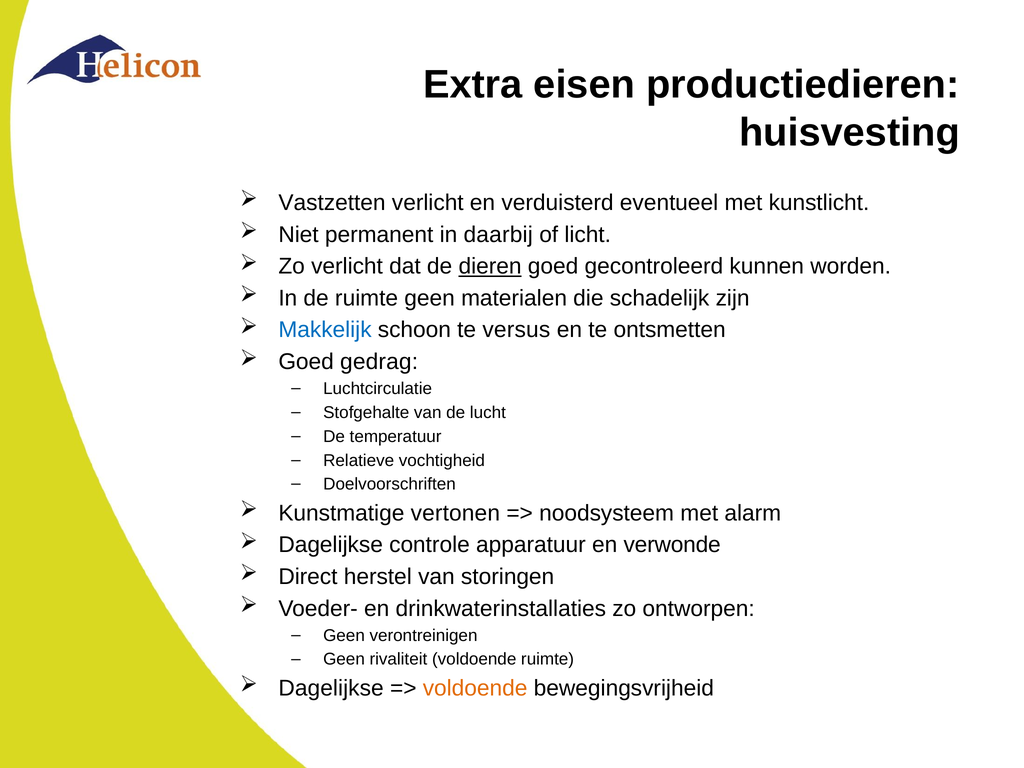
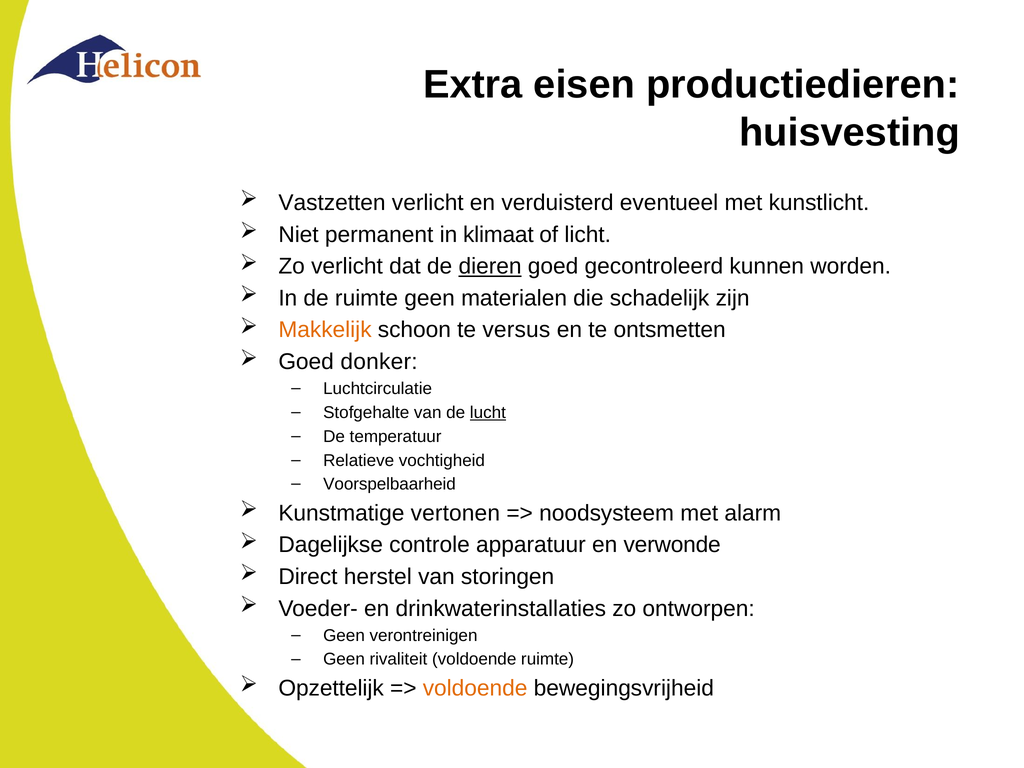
daarbij: daarbij -> klimaat
Makkelijk colour: blue -> orange
gedrag: gedrag -> donker
lucht underline: none -> present
Doelvoorschriften: Doelvoorschriften -> Voorspelbaarheid
Dagelijkse at (331, 688): Dagelijkse -> Opzettelijk
